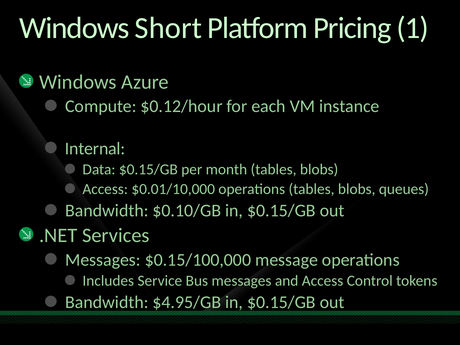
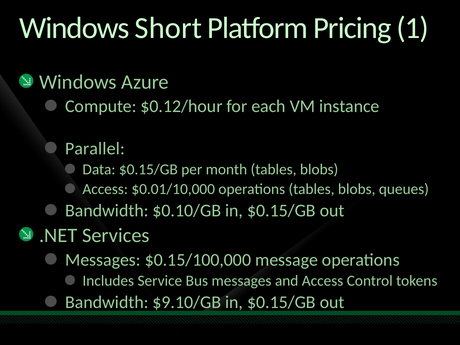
Internal: Internal -> Parallel
$4.95/GB: $4.95/GB -> $9.10/GB
